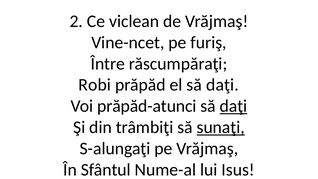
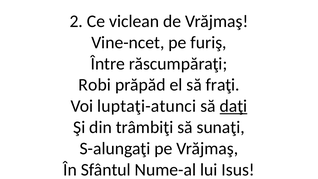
el să daţi: daţi -> fraţi
prăpăd-atunci: prăpăd-atunci -> luptaţi-atunci
sunaţi underline: present -> none
